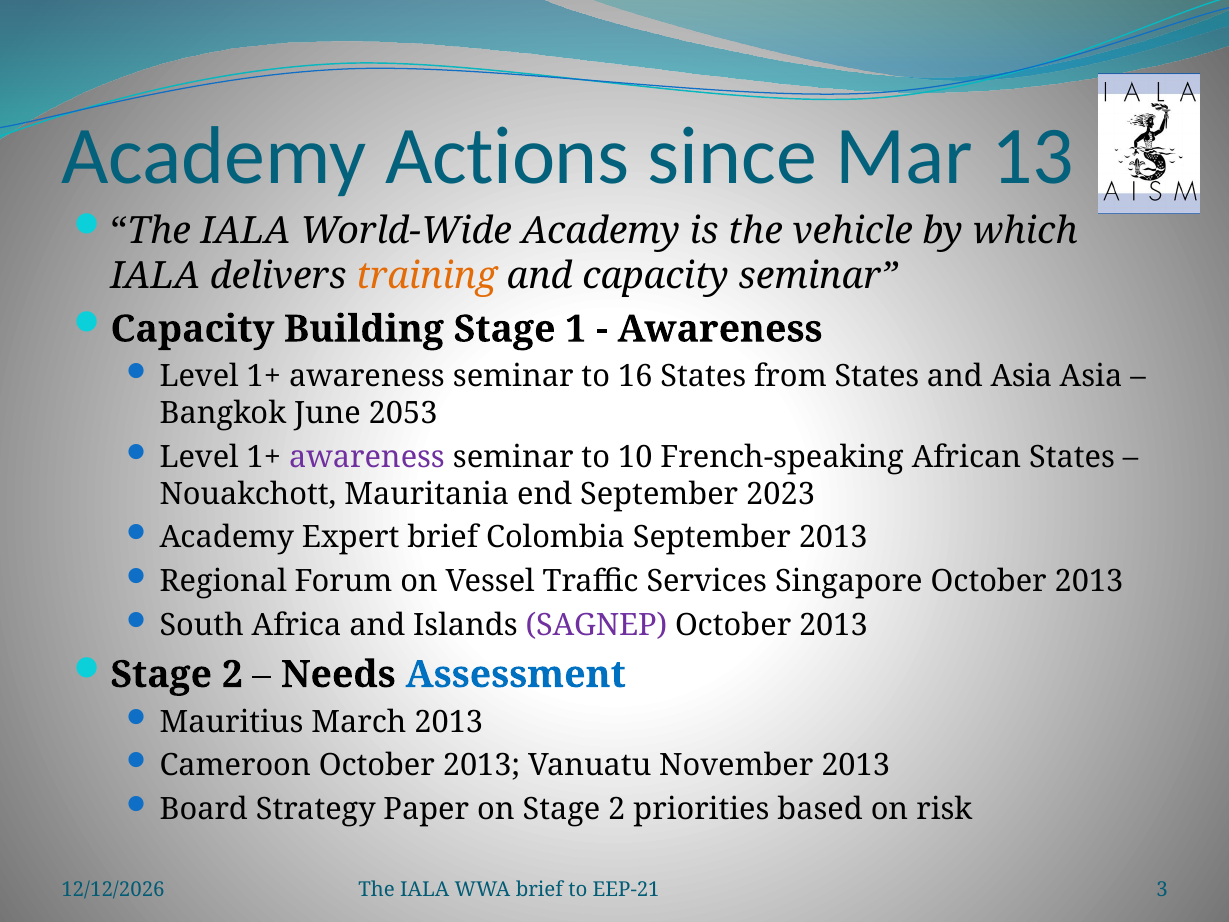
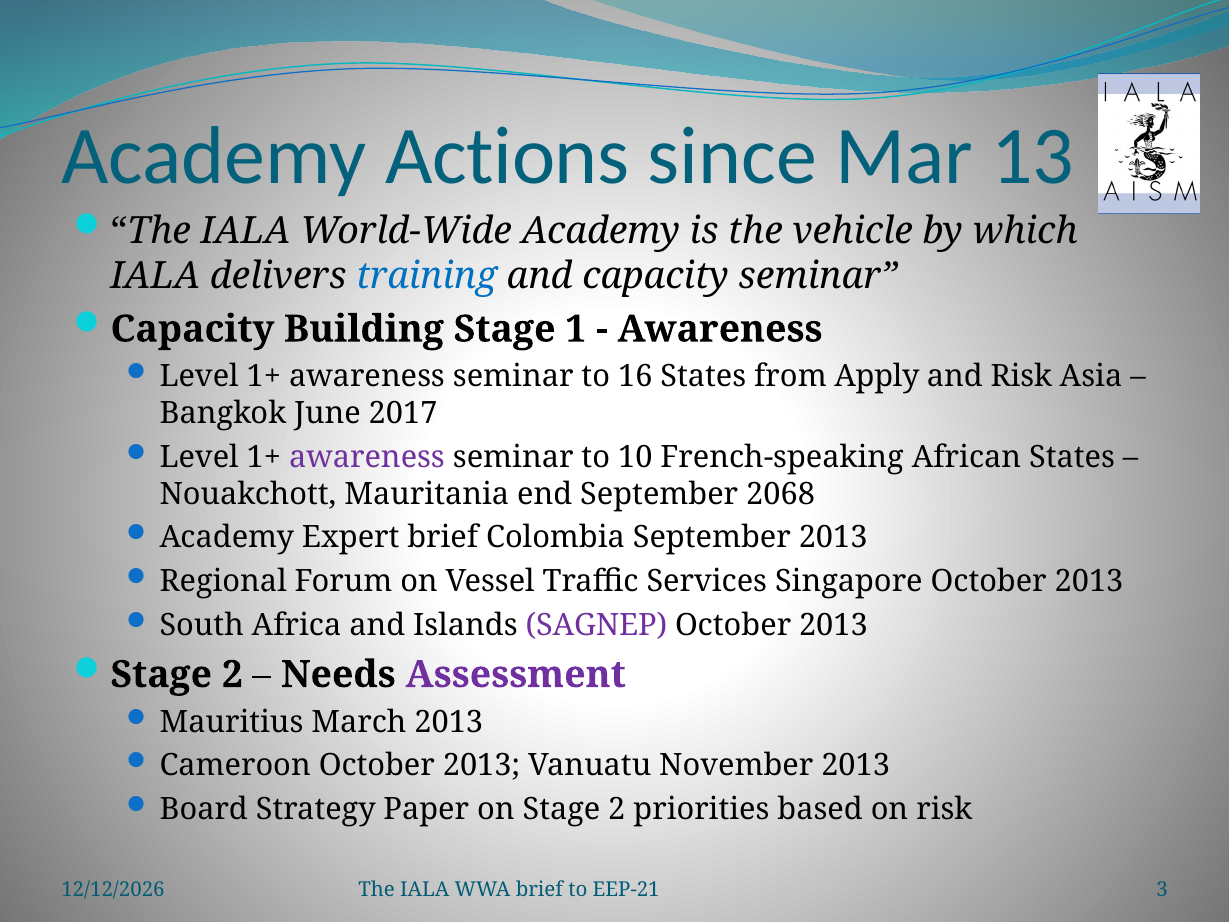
training colour: orange -> blue
from States: States -> Apply
and Asia: Asia -> Risk
2053: 2053 -> 2017
2023: 2023 -> 2068
Assessment colour: blue -> purple
